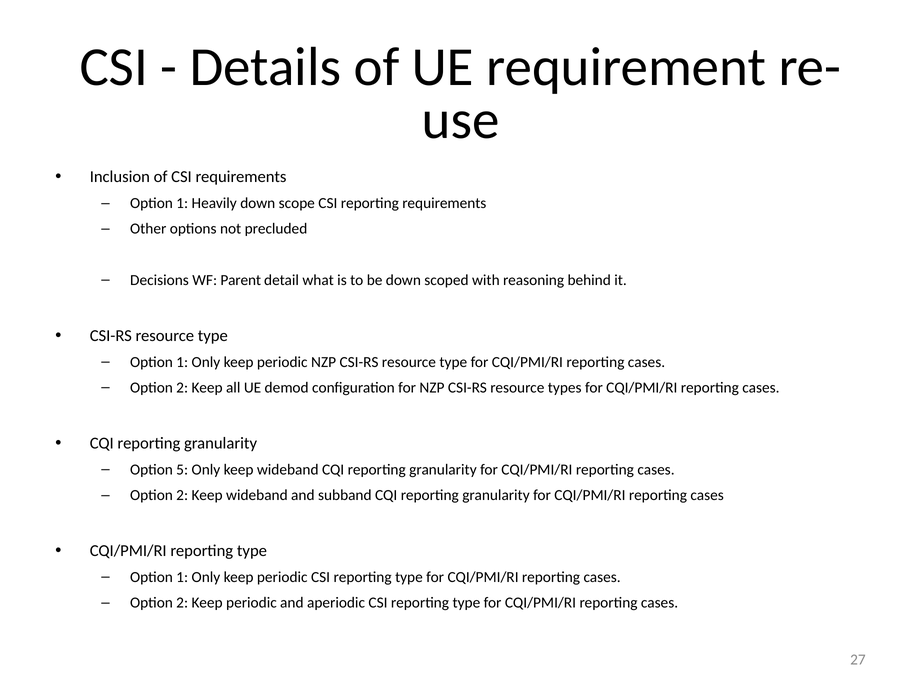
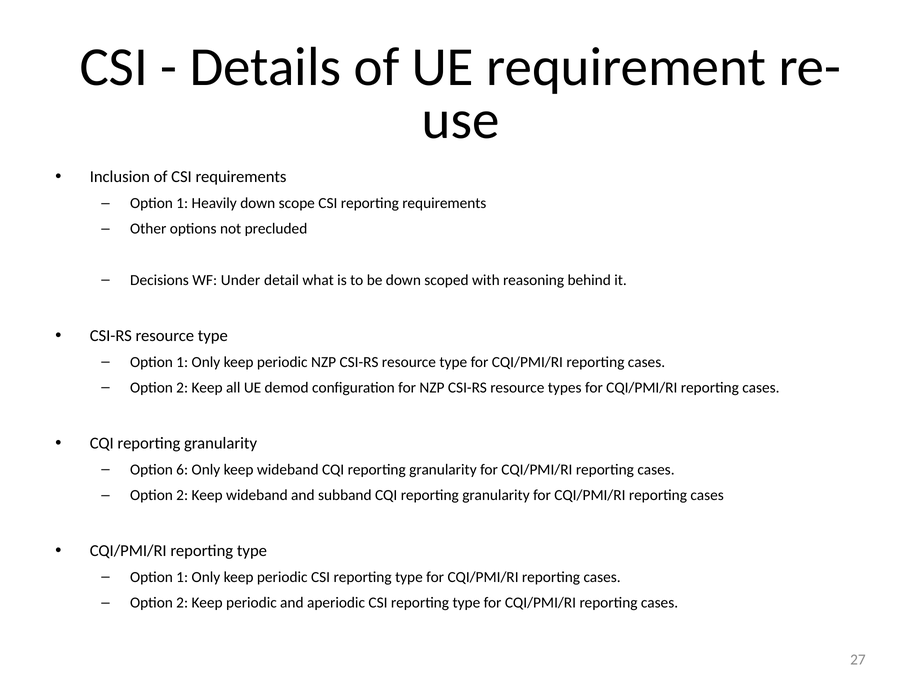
Parent: Parent -> Under
5: 5 -> 6
